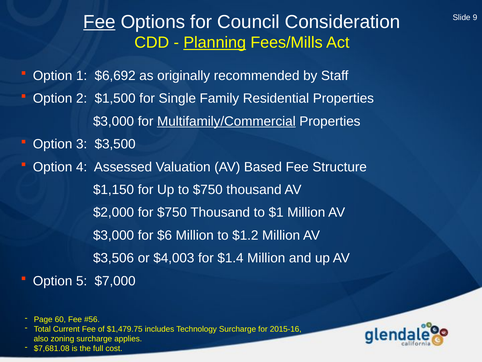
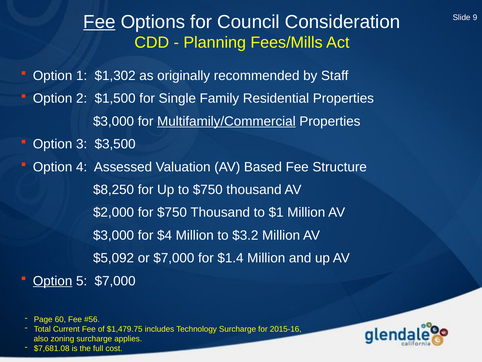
Planning underline: present -> none
$6,692: $6,692 -> $1,302
$1,150: $1,150 -> $8,250
$6: $6 -> $4
$1.2: $1.2 -> $3.2
$3,506: $3,506 -> $5,092
or $4,003: $4,003 -> $7,000
Option at (53, 281) underline: none -> present
